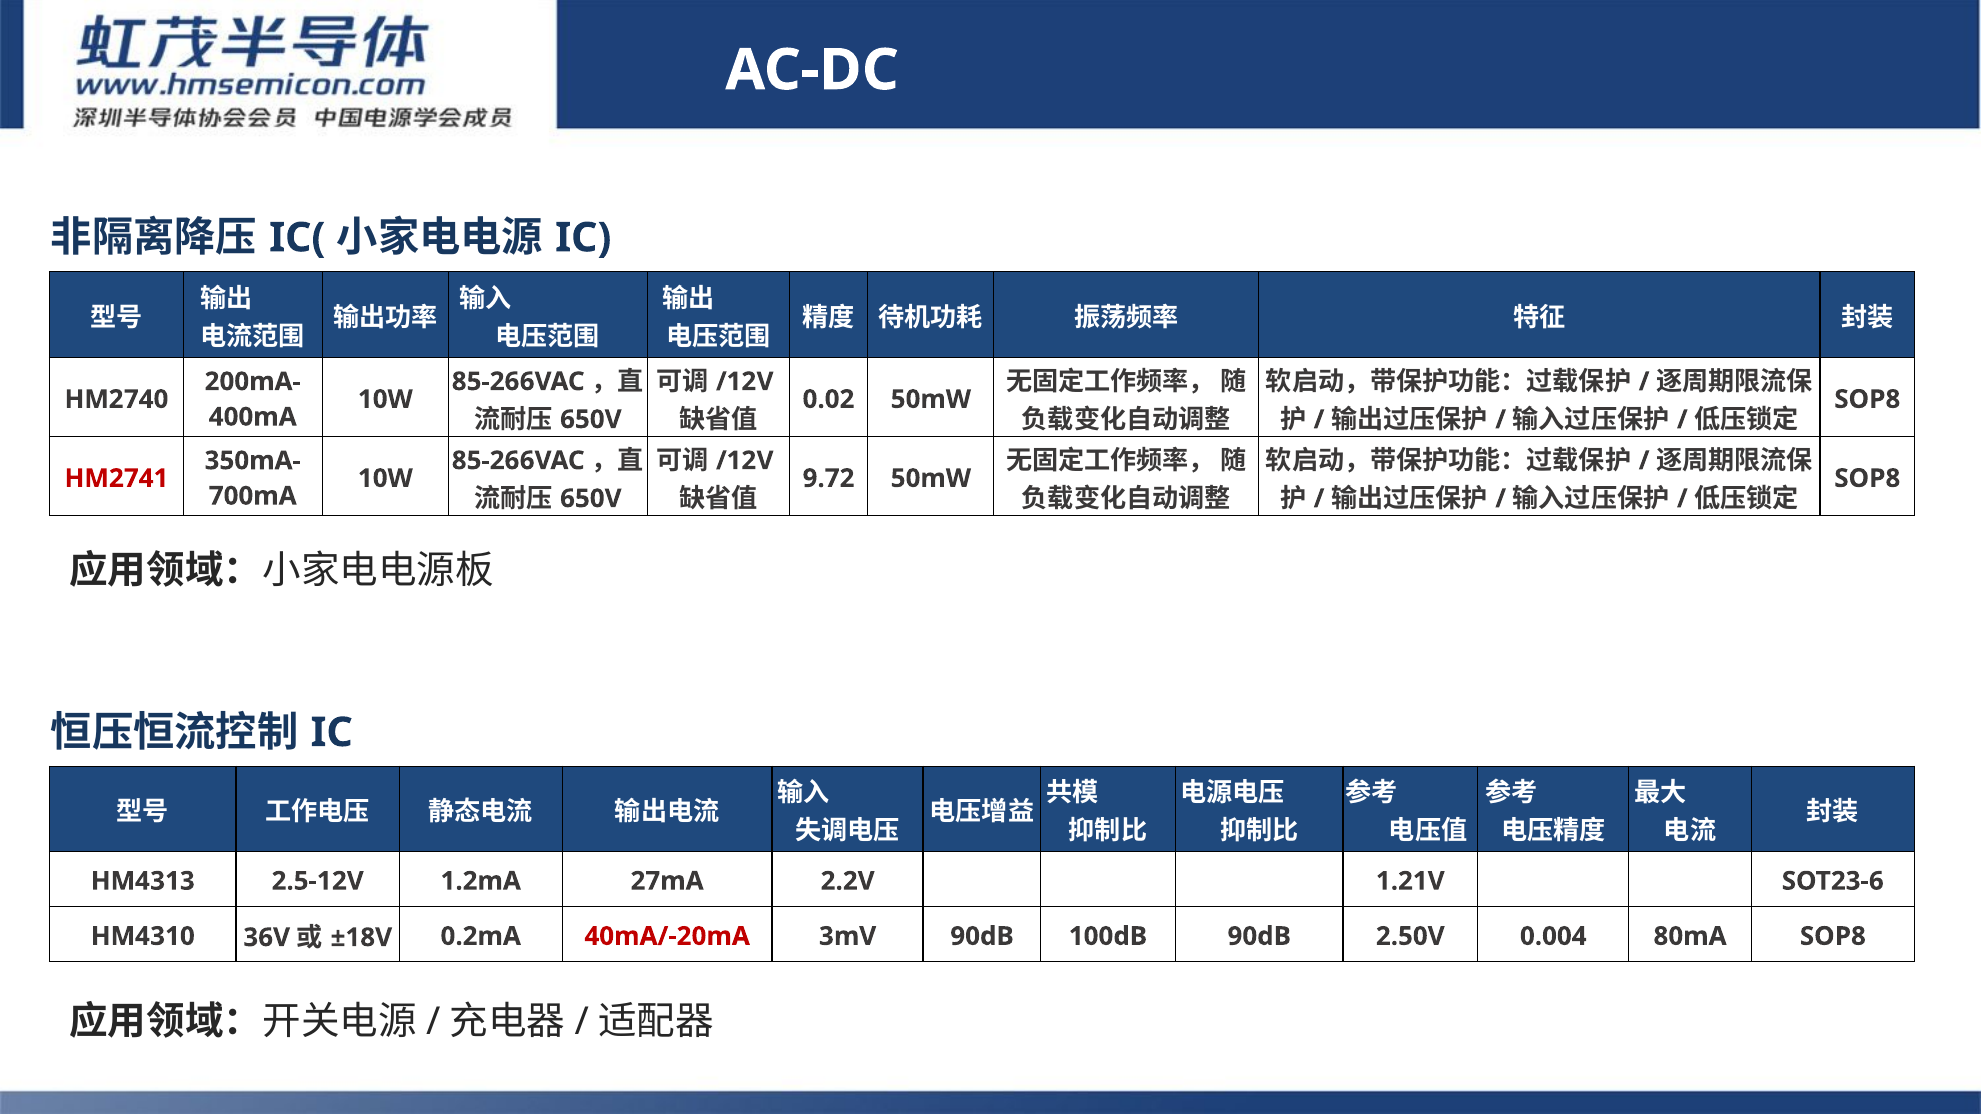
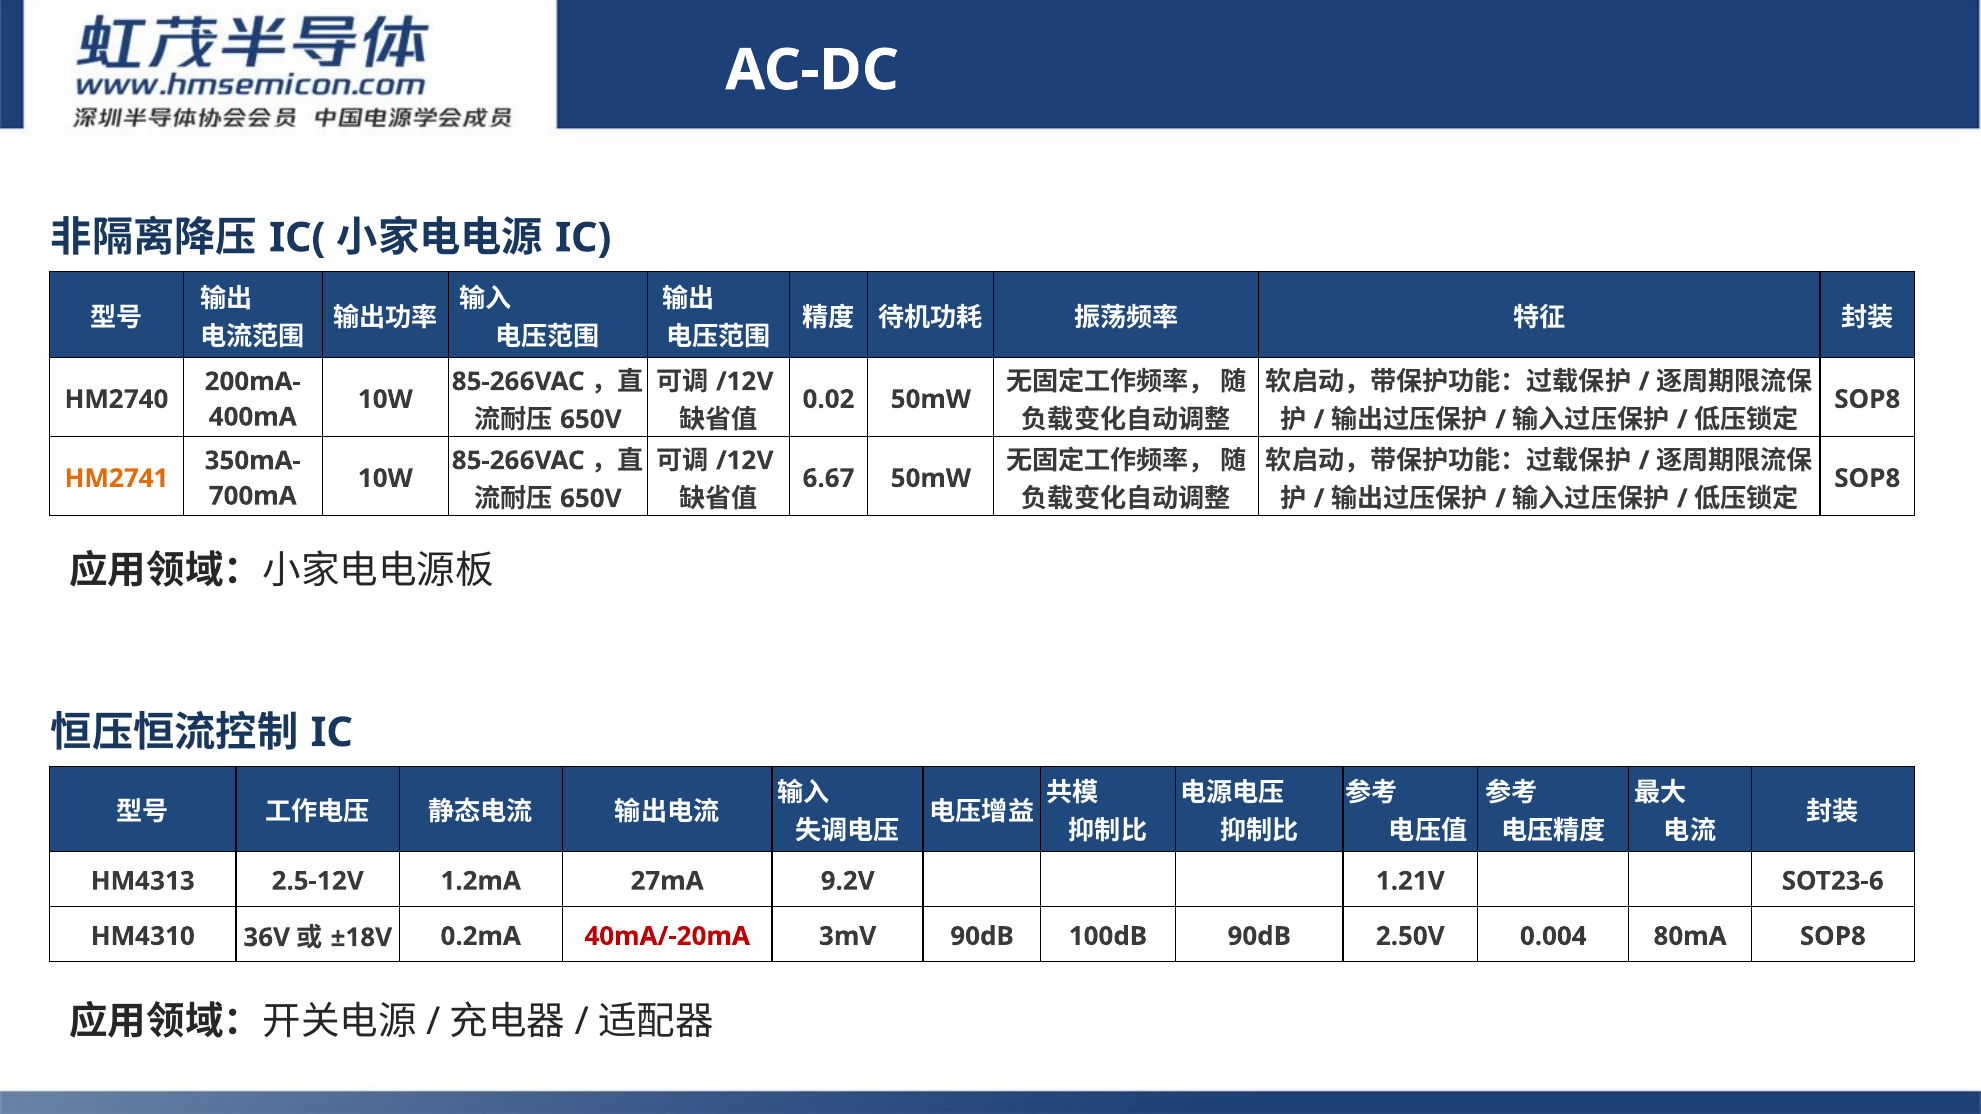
HM2741 colour: red -> orange
9.72: 9.72 -> 6.67
2.2V: 2.2V -> 9.2V
